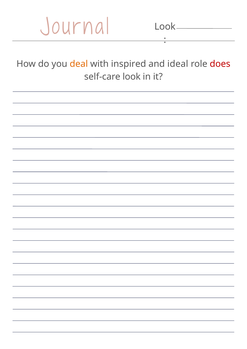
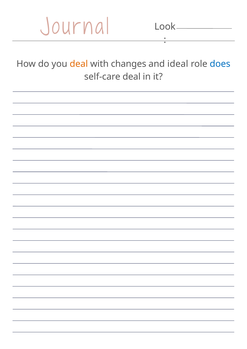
inspired: inspired -> changes
does colour: red -> blue
self-care look: look -> deal
